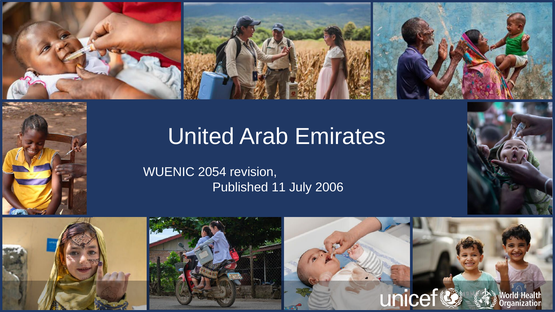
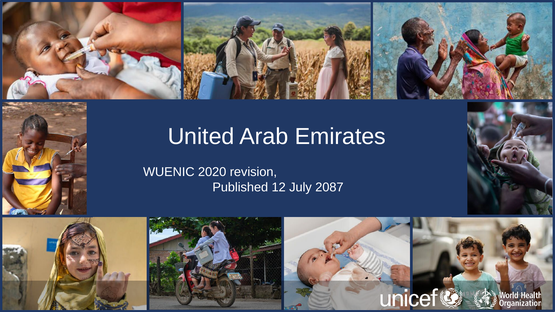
2054: 2054 -> 2020
11: 11 -> 12
2006: 2006 -> 2087
